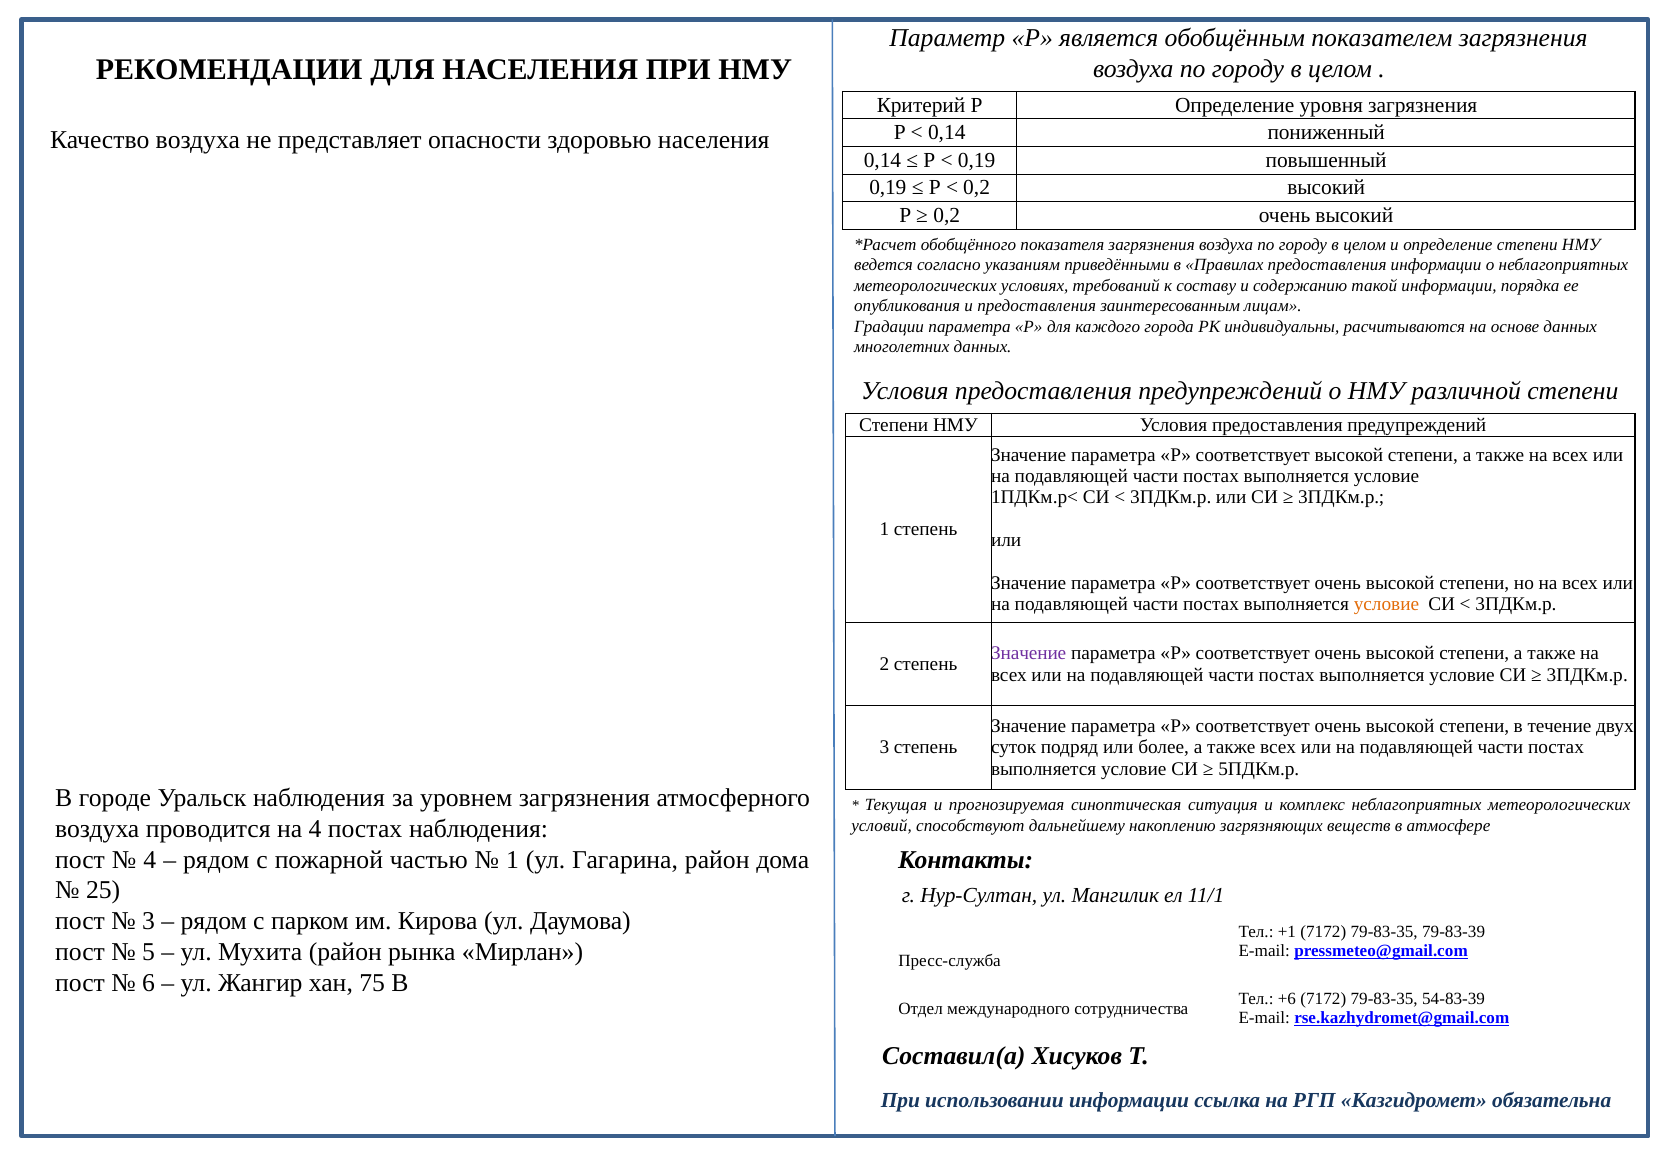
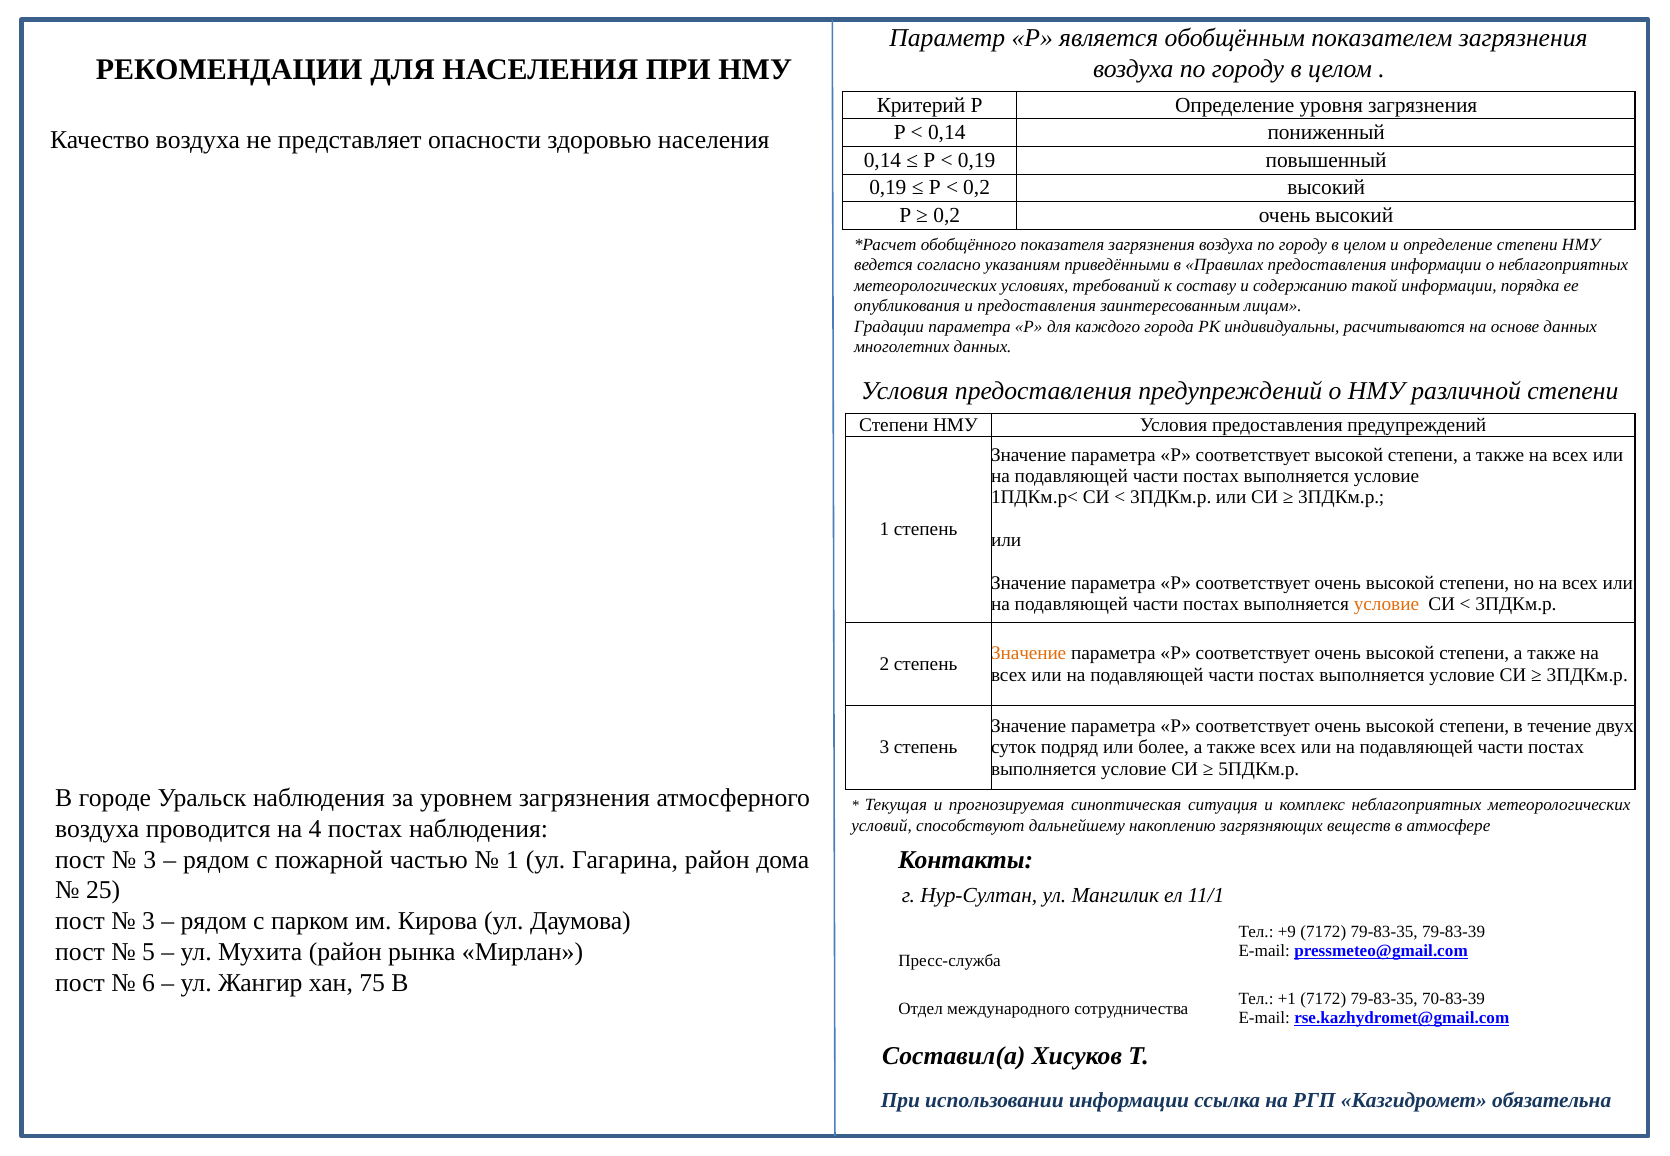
Значение at (1029, 654) colour: purple -> orange
4 at (150, 860): 4 -> 3
+1: +1 -> +9
+6: +6 -> +1
54-83-39: 54-83-39 -> 70-83-39
